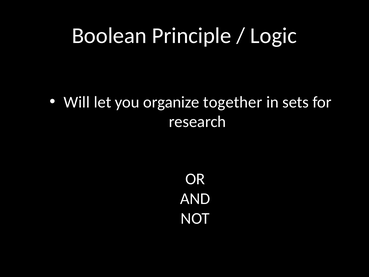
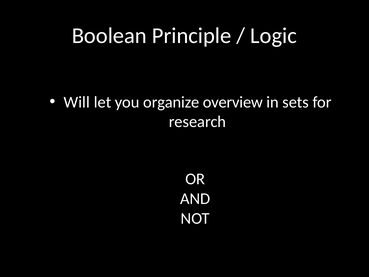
together: together -> overview
